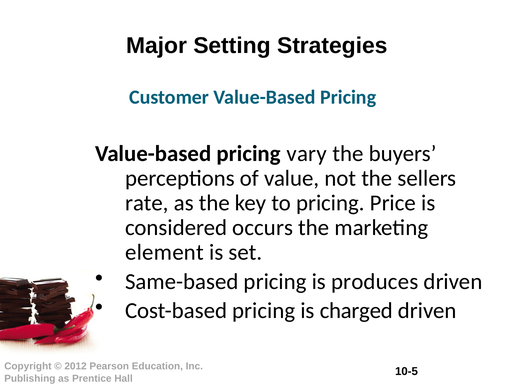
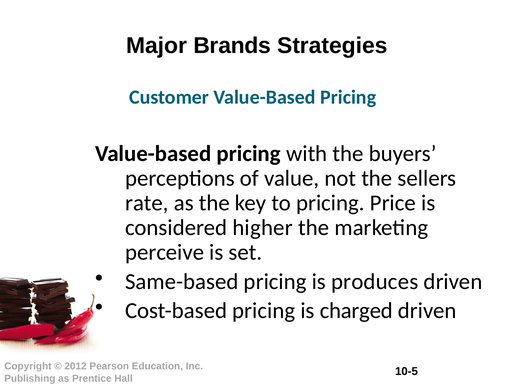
Setting: Setting -> Brands
vary: vary -> with
occurs: occurs -> higher
element: element -> perceive
